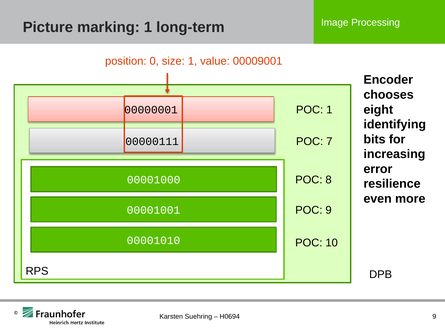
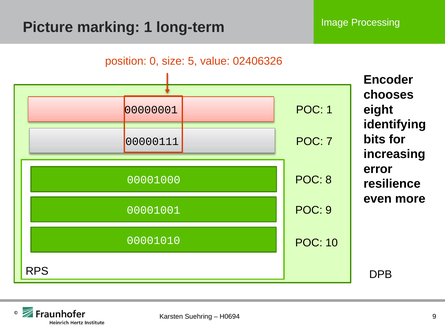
size 1: 1 -> 5
00009001: 00009001 -> 02406326
